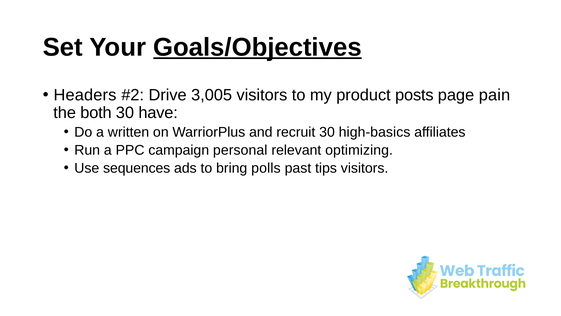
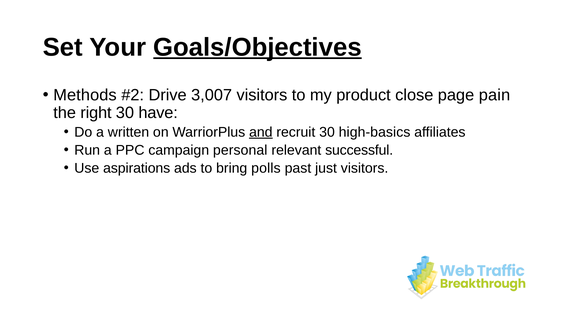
Headers: Headers -> Methods
3,005: 3,005 -> 3,007
posts: posts -> close
both: both -> right
and underline: none -> present
optimizing: optimizing -> successful
sequences: sequences -> aspirations
tips: tips -> just
